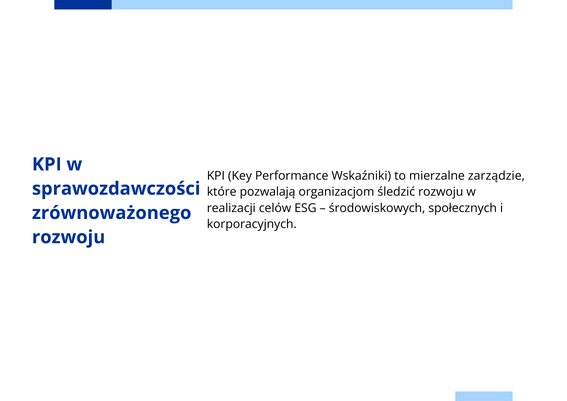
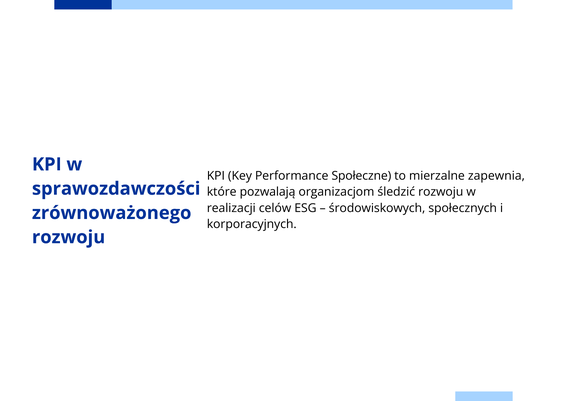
Wskaźniki: Wskaźniki -> Społeczne
zarządzie: zarządzie -> zapewnia
